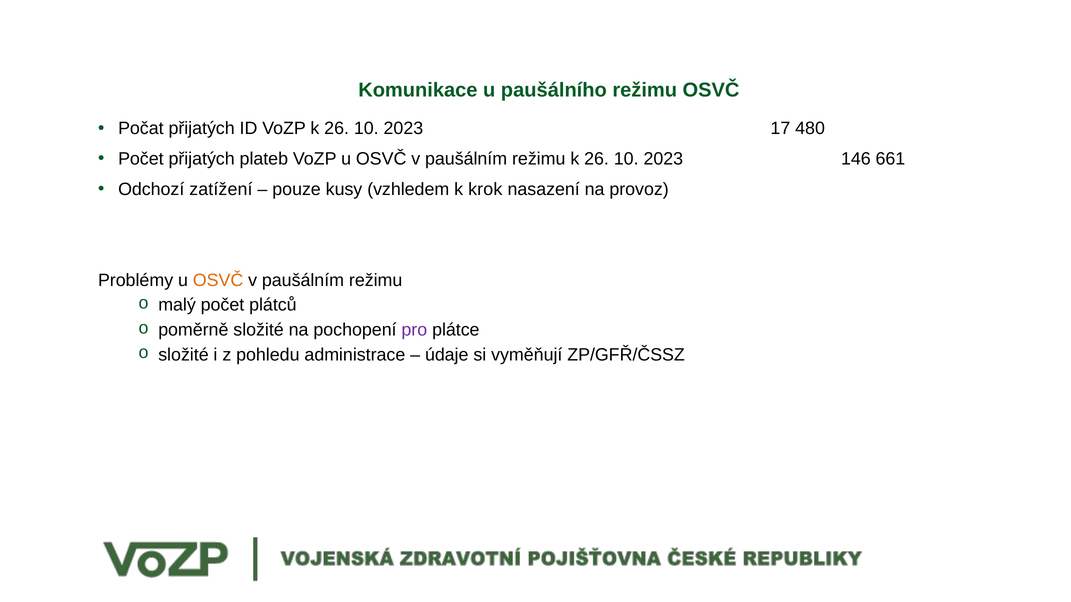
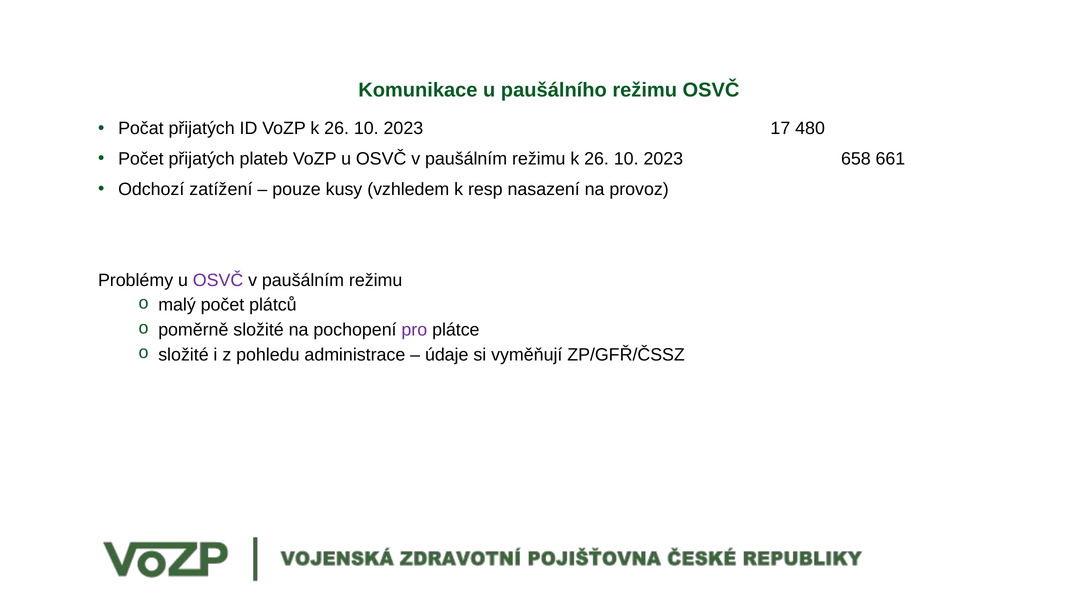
146: 146 -> 658
krok: krok -> resp
OSVČ at (218, 281) colour: orange -> purple
